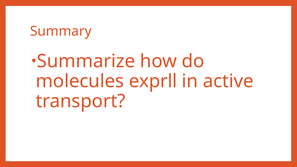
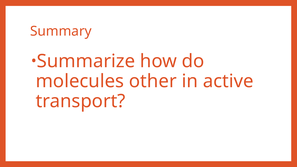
exprll: exprll -> other
